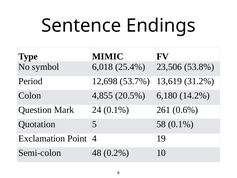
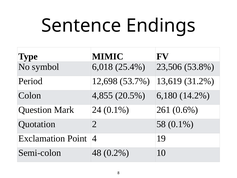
5: 5 -> 2
